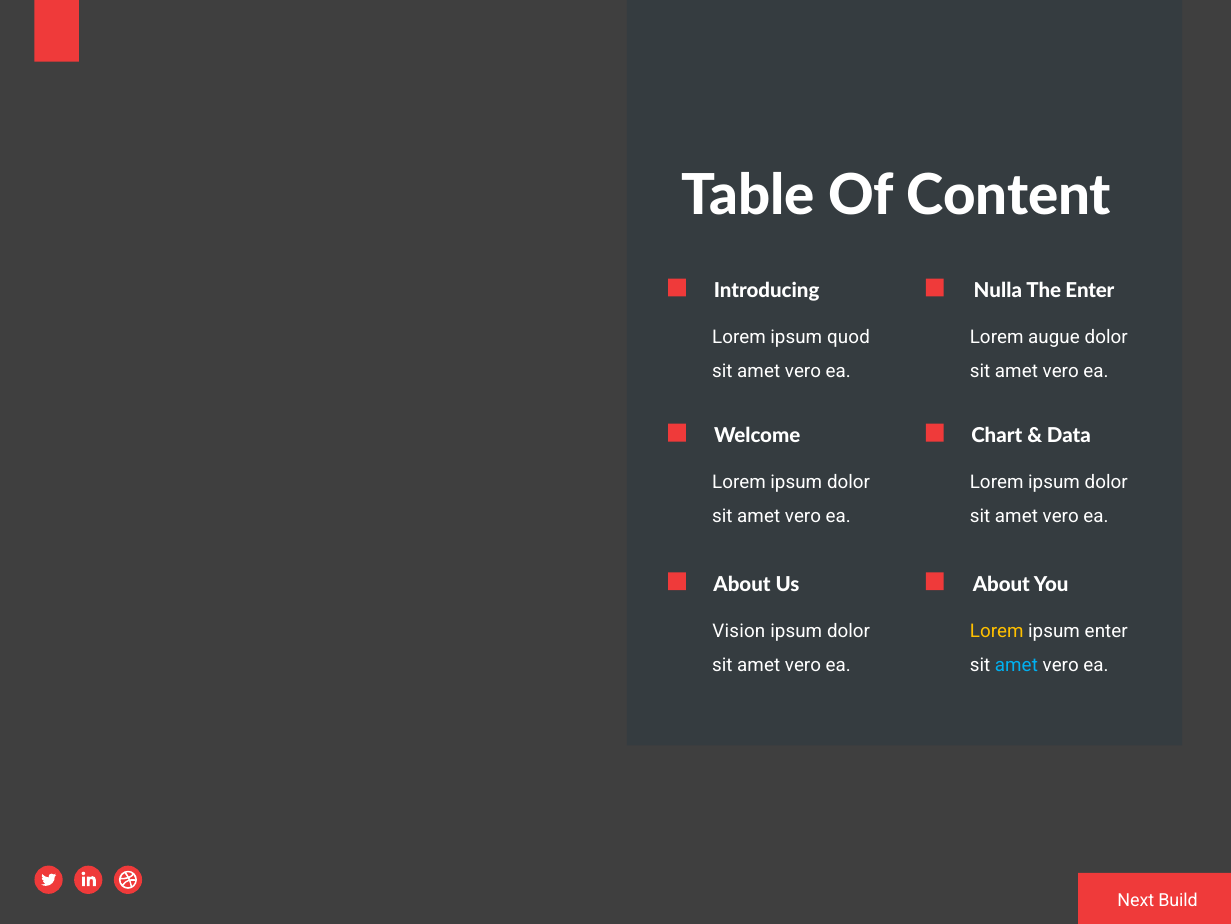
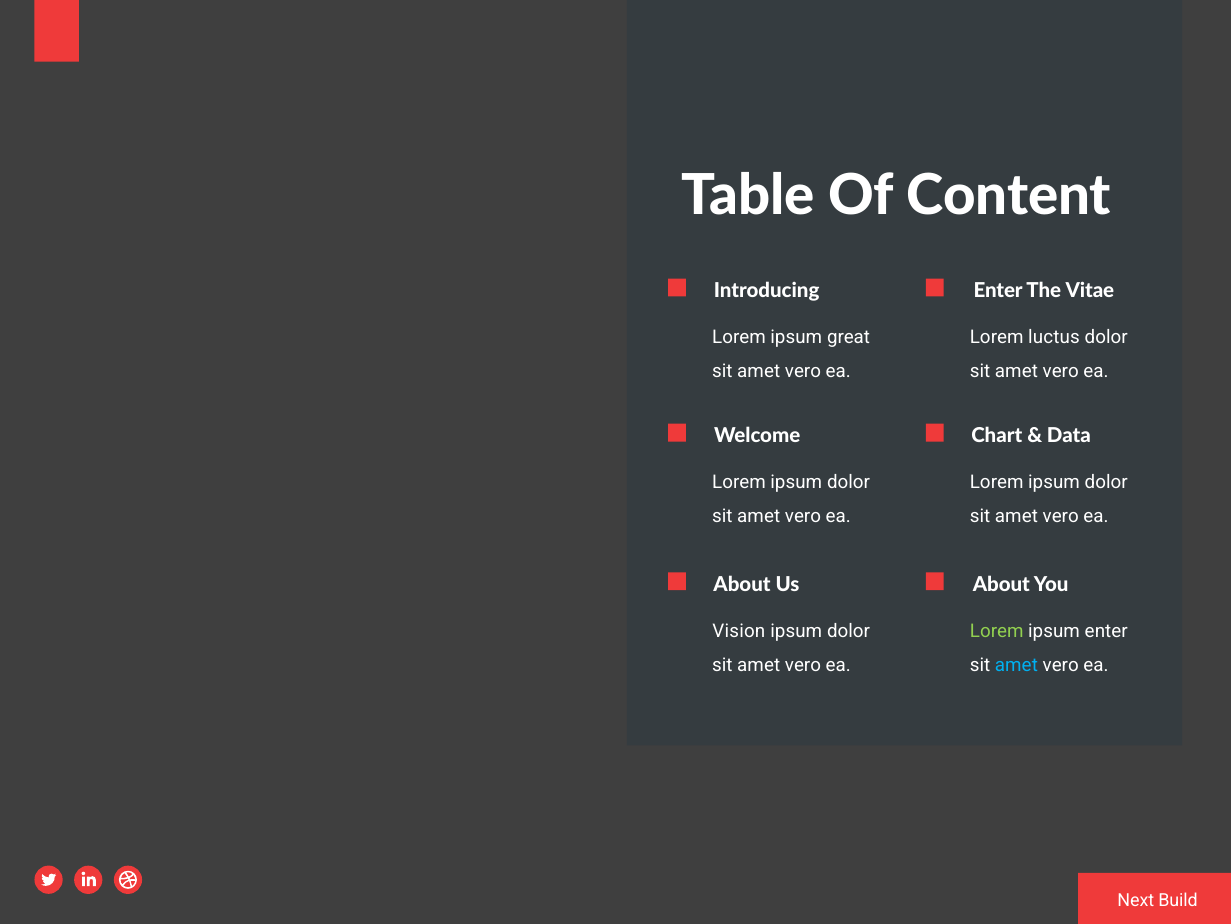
Nulla at (998, 290): Nulla -> Enter
The Enter: Enter -> Vitae
quod: quod -> great
augue: augue -> luctus
Lorem at (997, 631) colour: yellow -> light green
